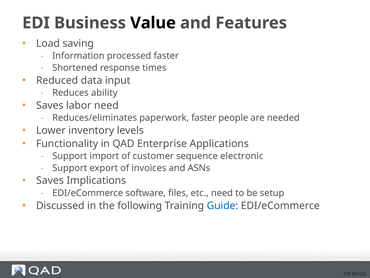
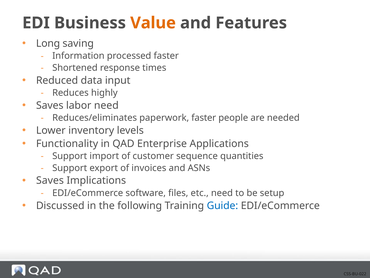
Value colour: black -> orange
Load: Load -> Long
ability: ability -> highly
electronic: electronic -> quantities
